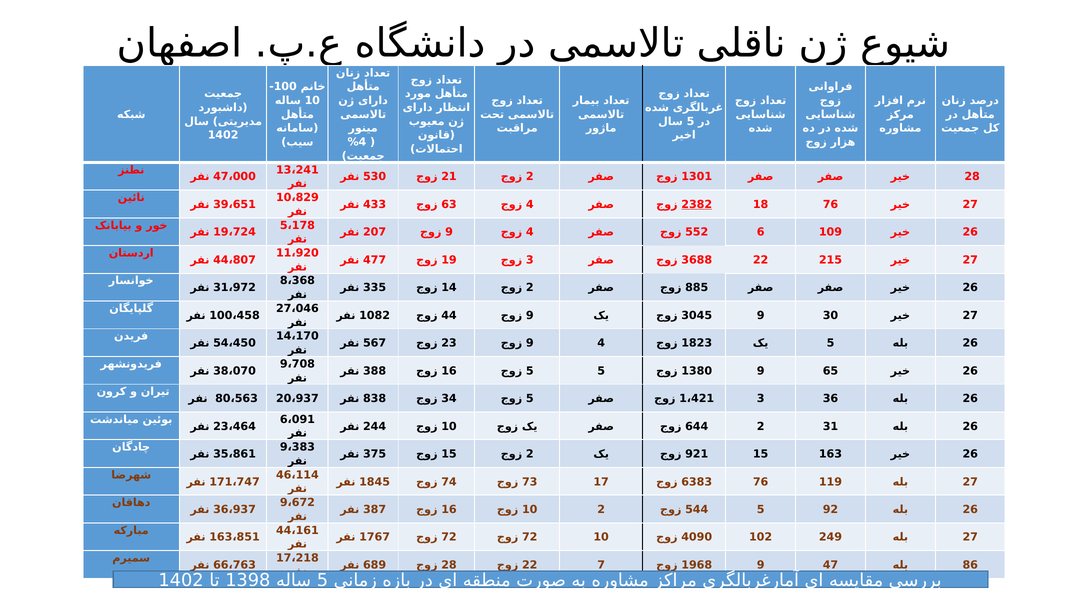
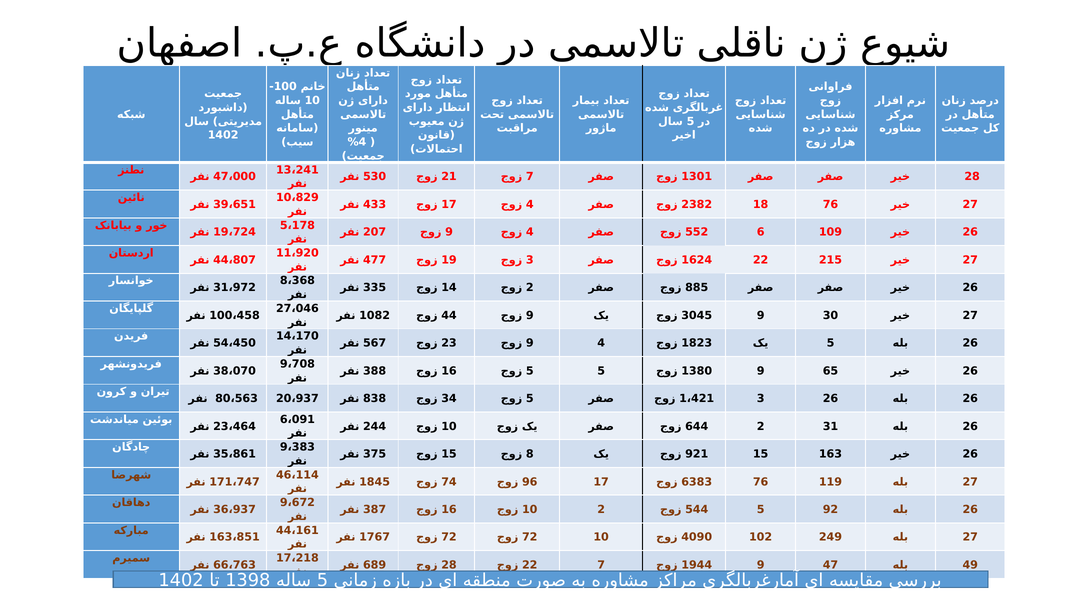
2 at (530, 177): 2 -> 7
63 at (449, 204): 63 -> 17
2382 underline: present -> none
3688: 3688 -> 1624
3 36: 36 -> 26
2 at (530, 454): 2 -> 8
73: 73 -> 96
1968: 1968 -> 1944
86: 86 -> 49
